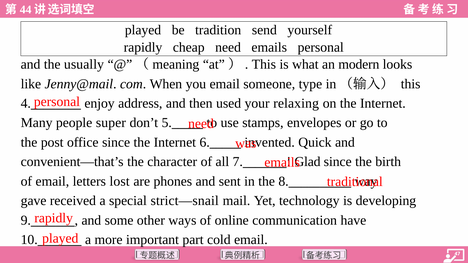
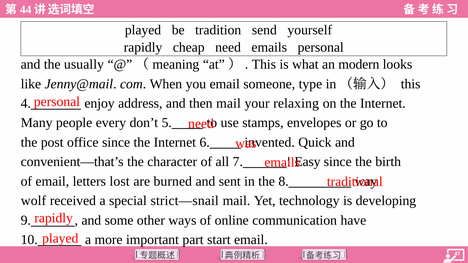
then used: used -> mail
super: super -> every
Glad: Glad -> Easy
phones: phones -> burned
gave: gave -> wolf
cold: cold -> start
